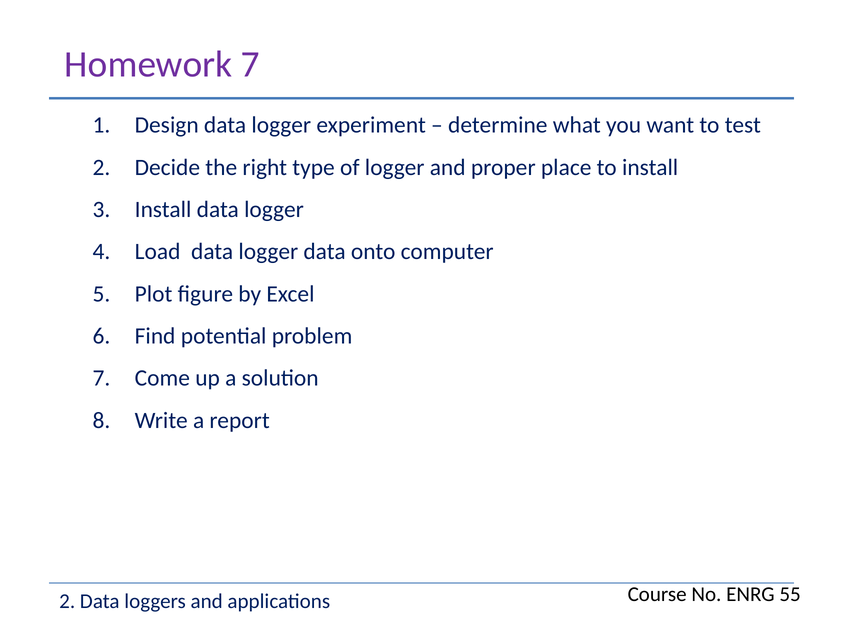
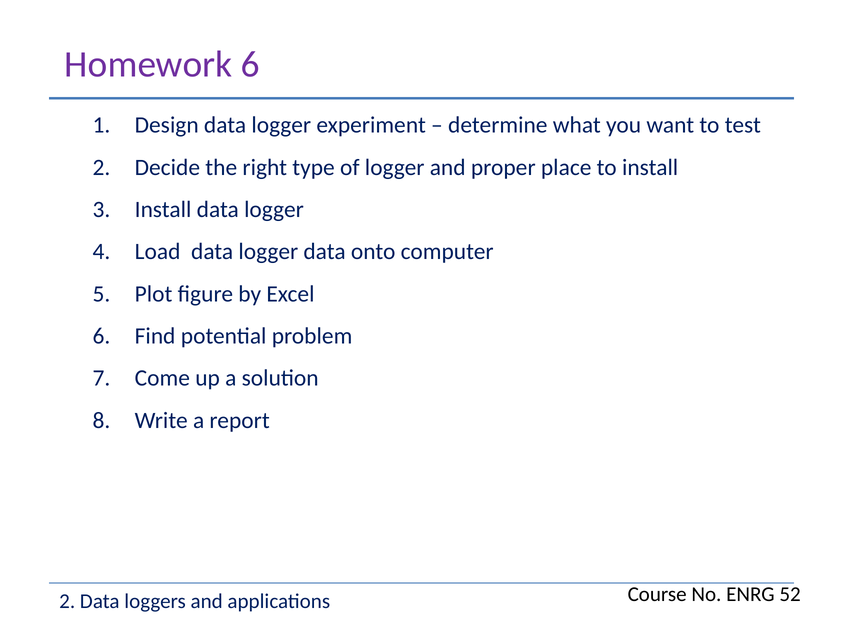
Homework 7: 7 -> 6
55: 55 -> 52
